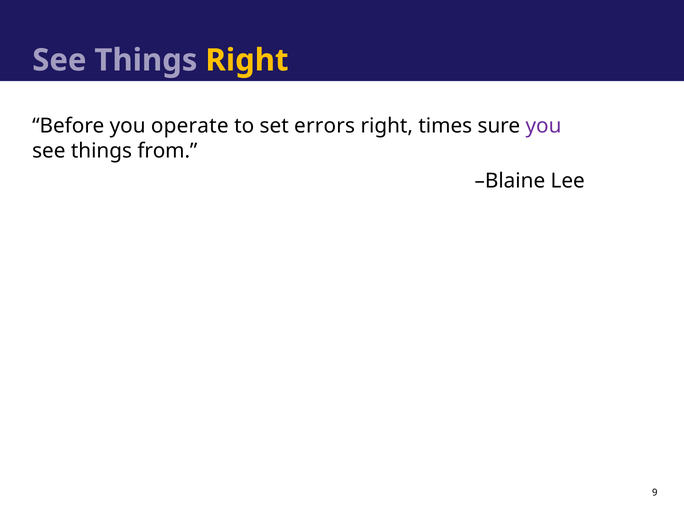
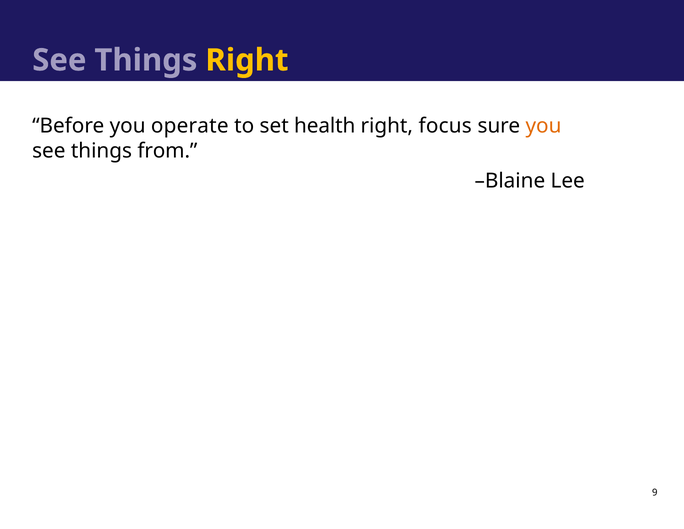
errors: errors -> health
times: times -> focus
you at (544, 126) colour: purple -> orange
